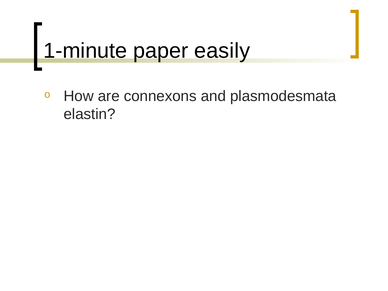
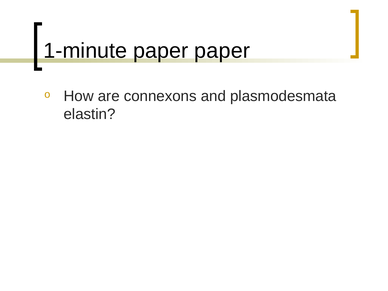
paper easily: easily -> paper
